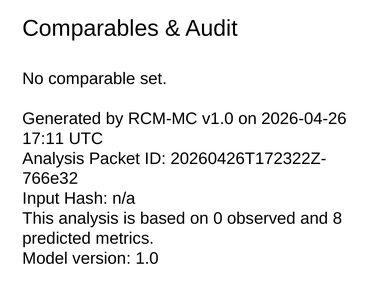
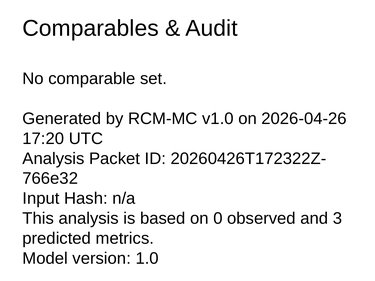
17:11: 17:11 -> 17:20
8: 8 -> 3
